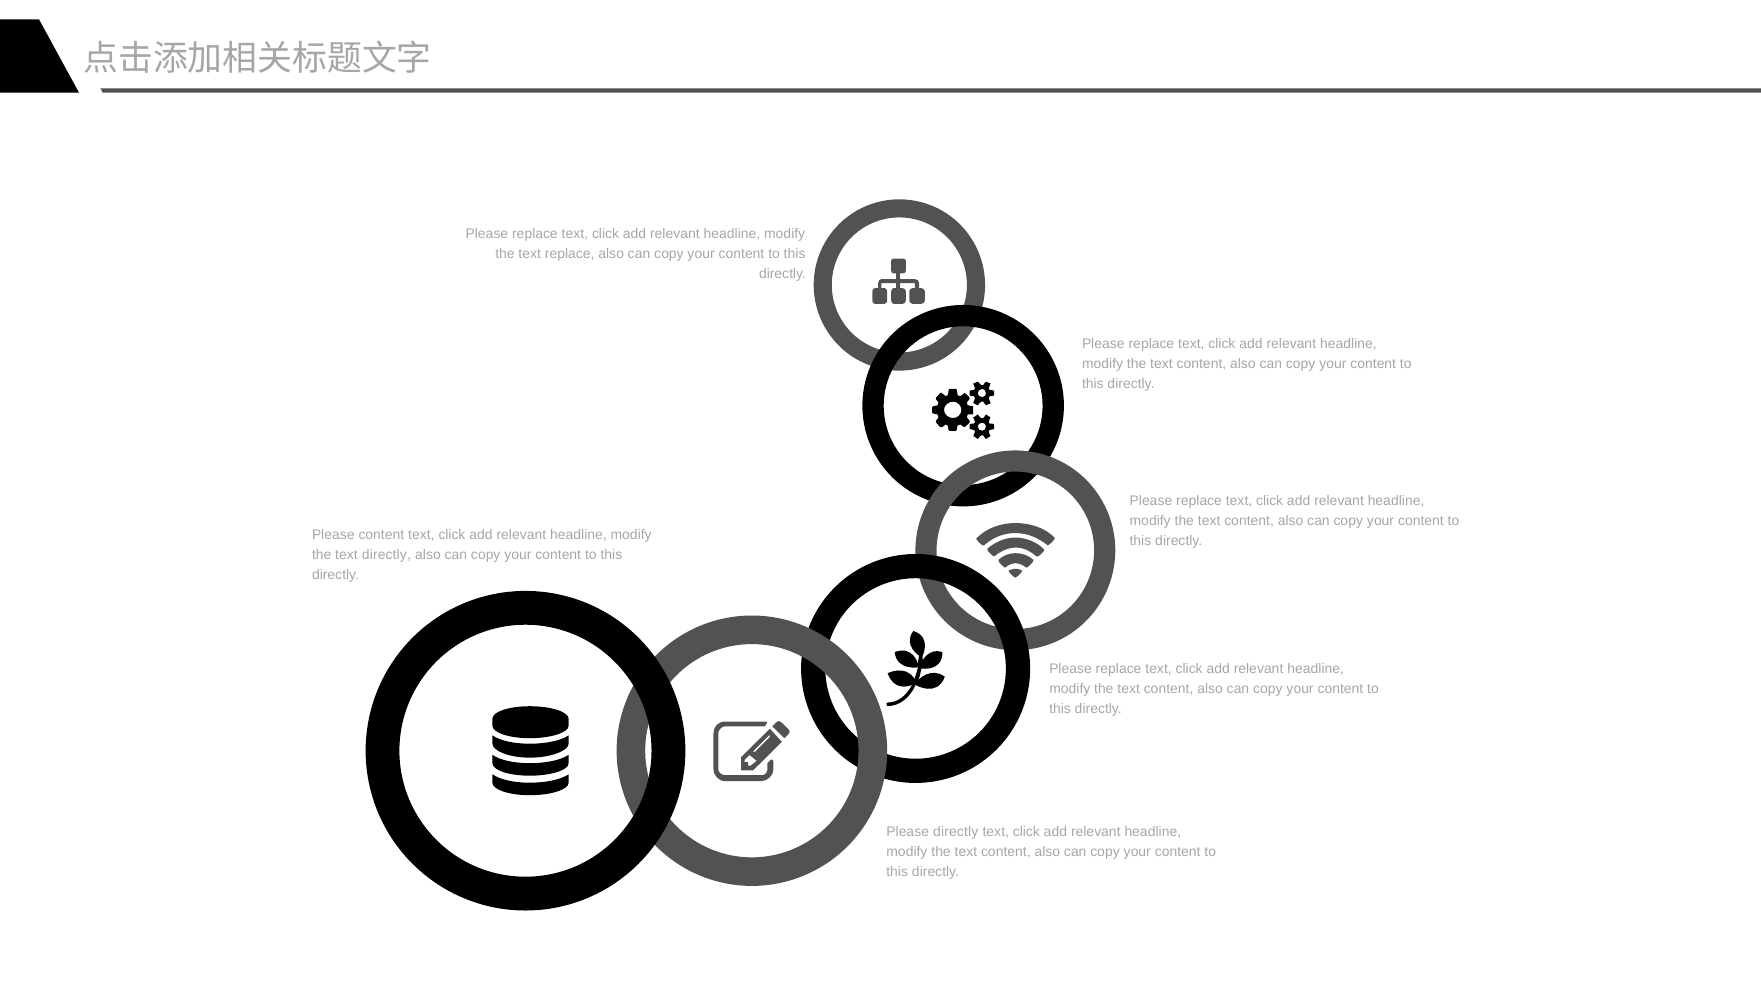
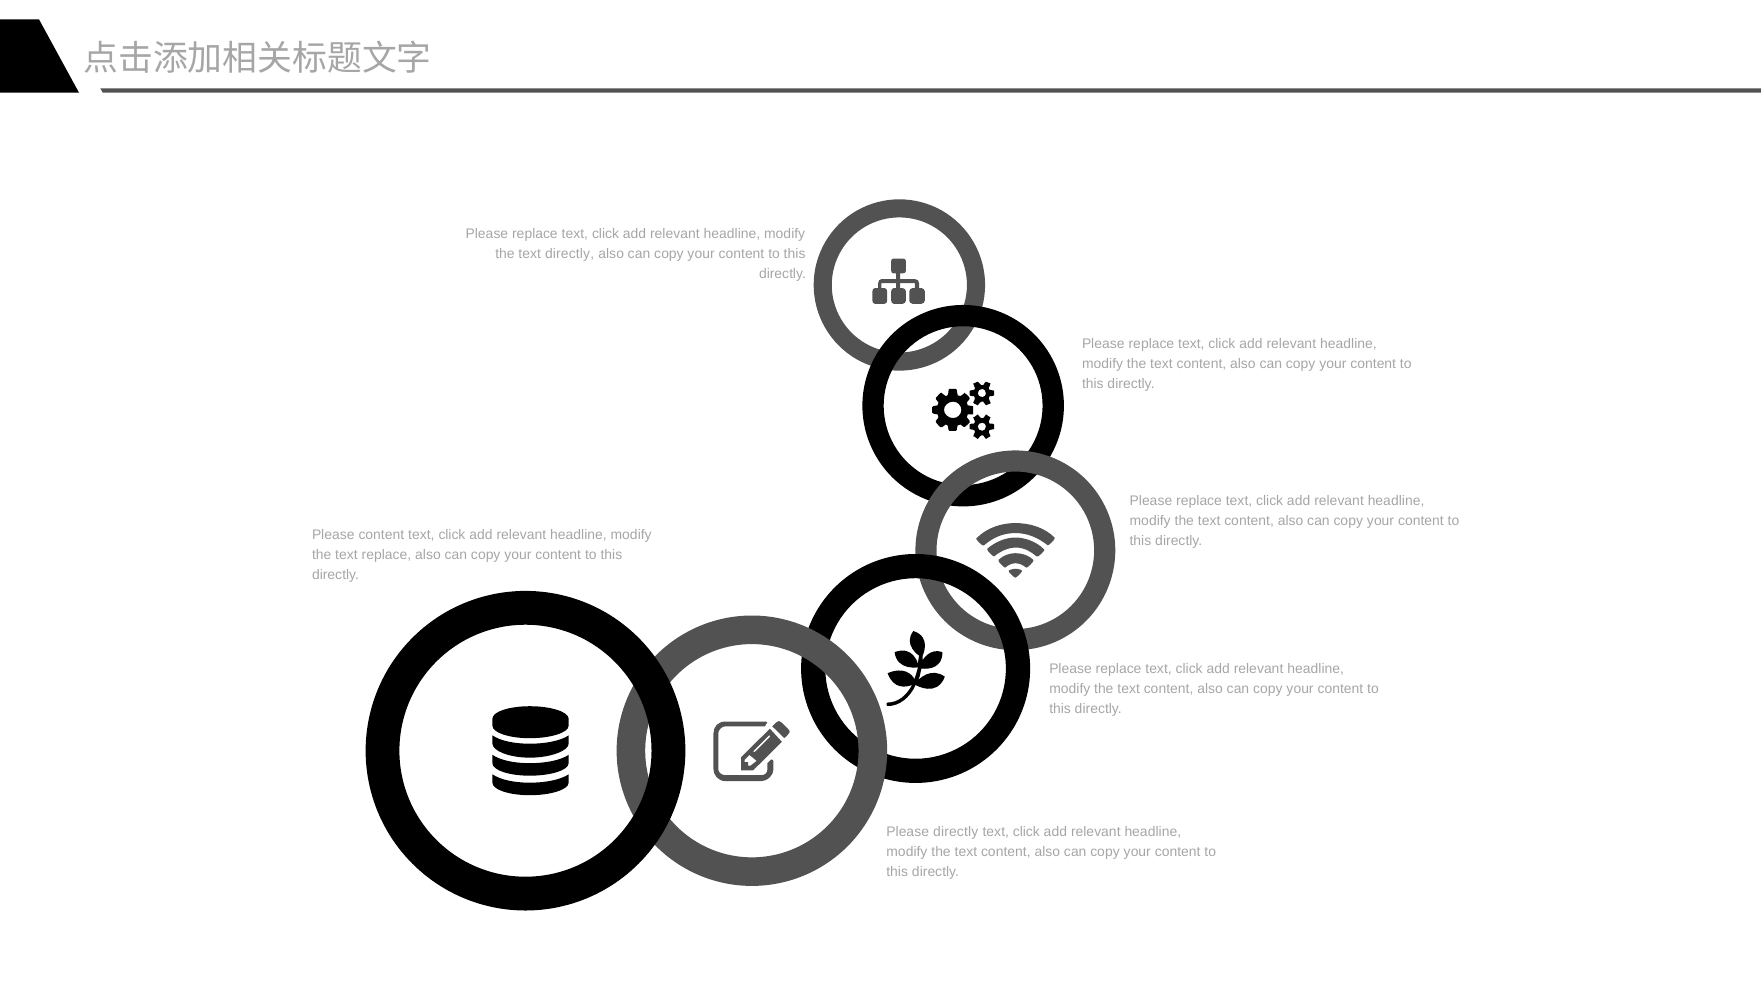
text replace: replace -> directly
text directly: directly -> replace
